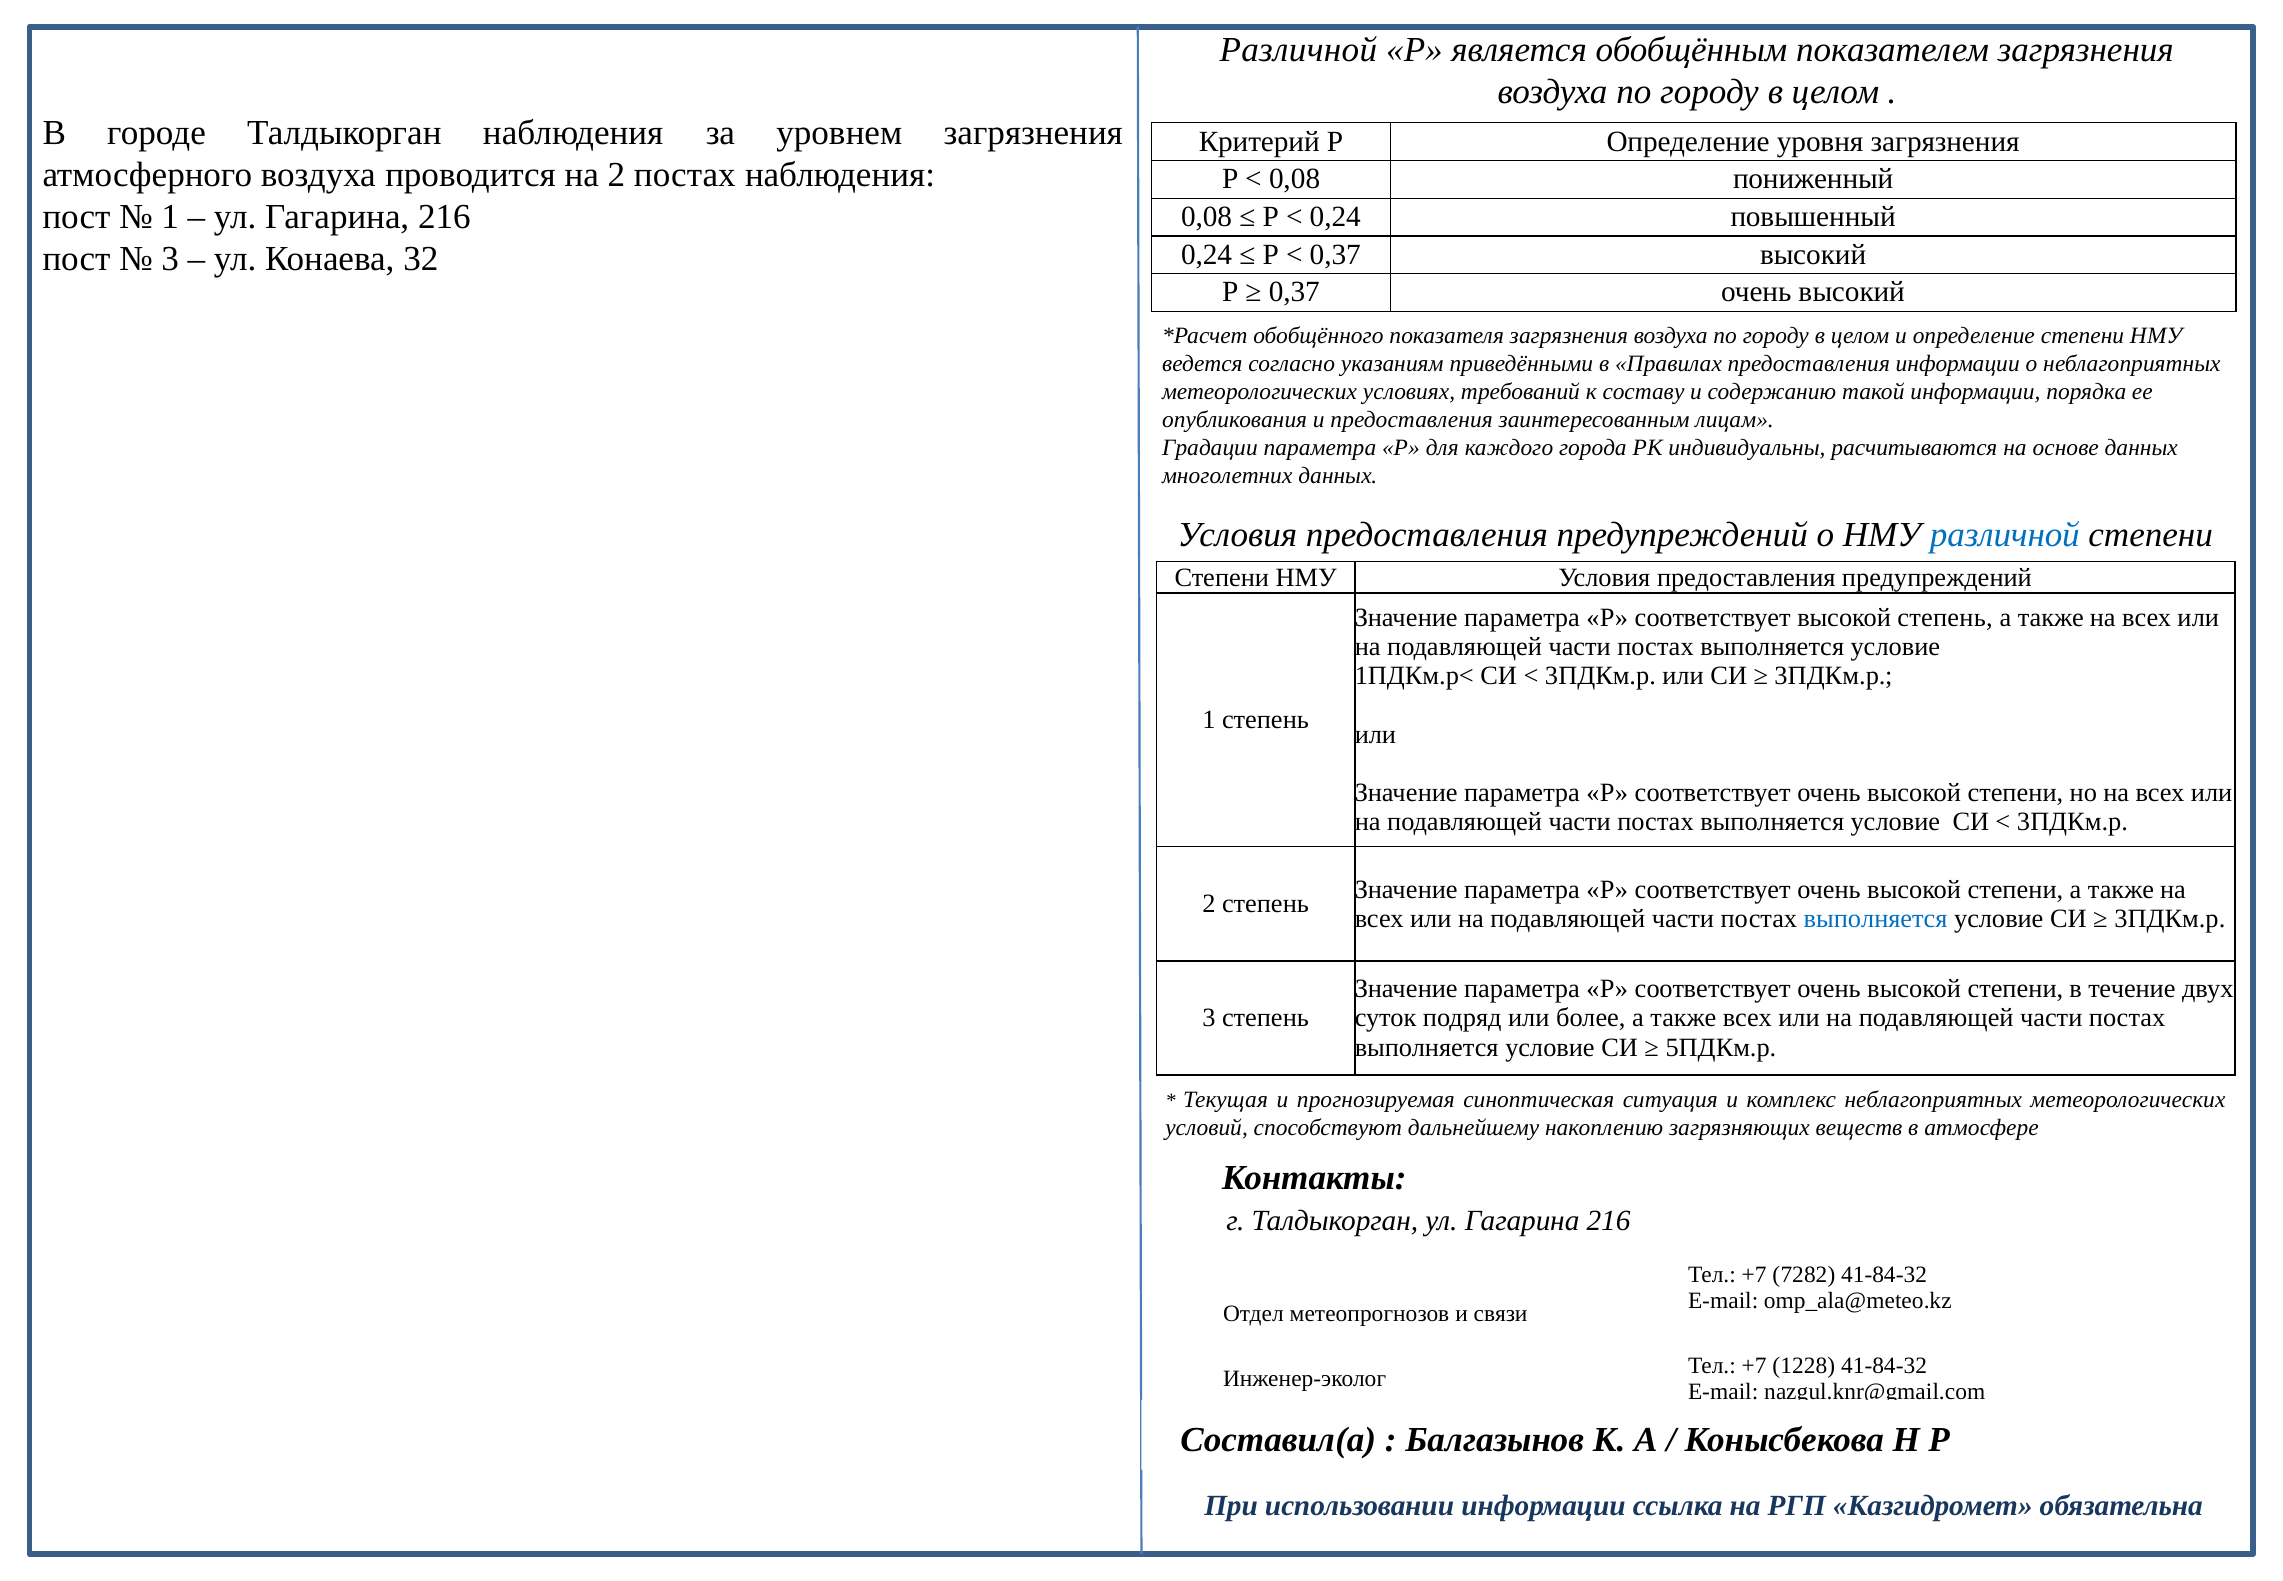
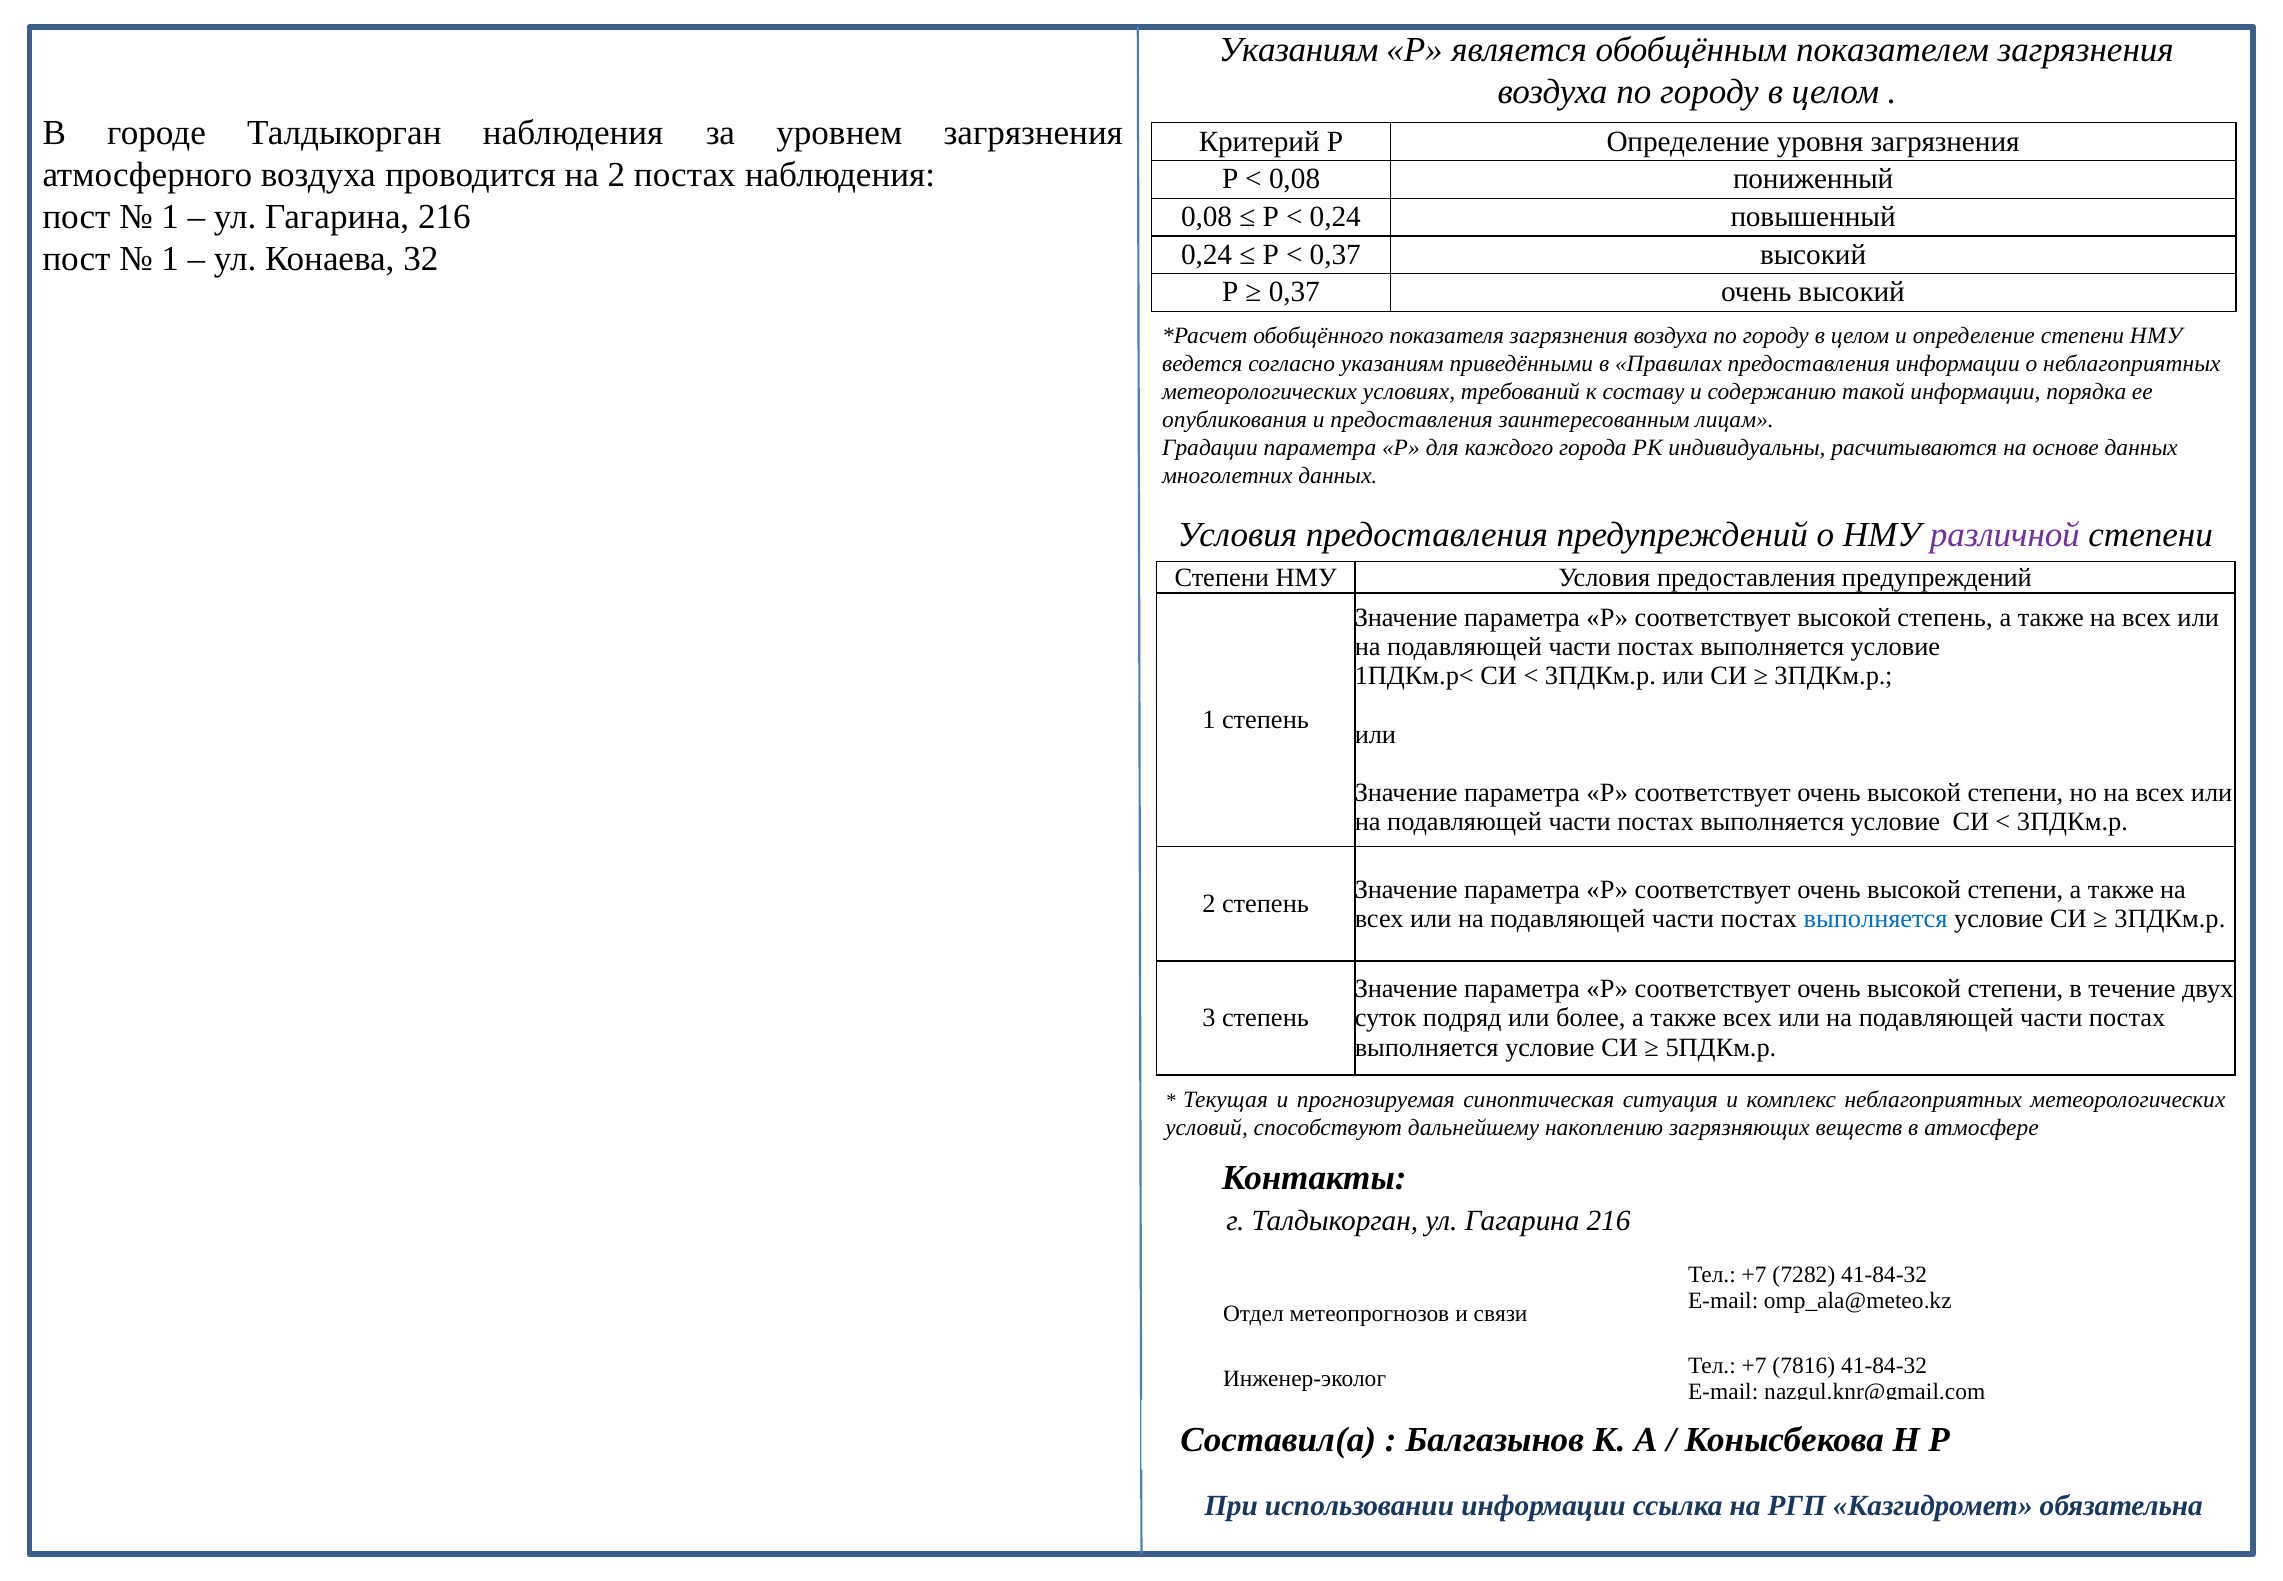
Различной at (1298, 50): Различной -> Указаниям
3 at (170, 259): 3 -> 1
различной at (2005, 535) colour: blue -> purple
1228: 1228 -> 7816
